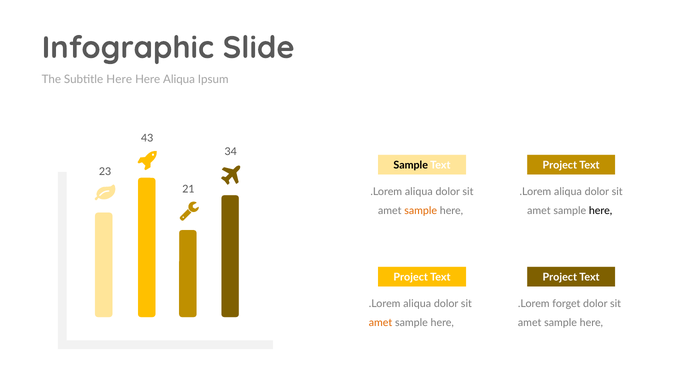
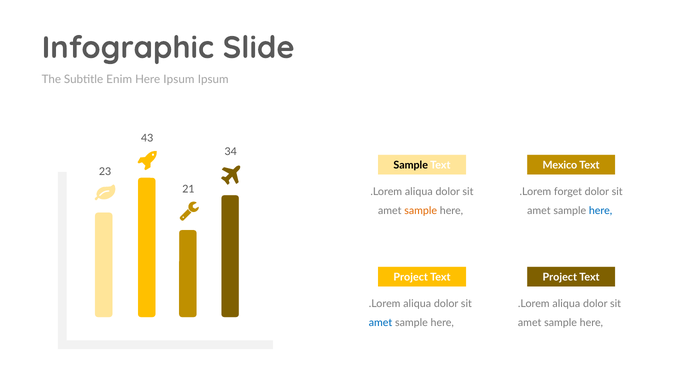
Subtitle Here: Here -> Enim
Here Aliqua: Aliqua -> Ipsum
Project at (560, 165): Project -> Mexico
aliqua at (568, 192): aliqua -> forget
here at (601, 211) colour: black -> blue
forget at (566, 304): forget -> aliqua
amet at (381, 323) colour: orange -> blue
